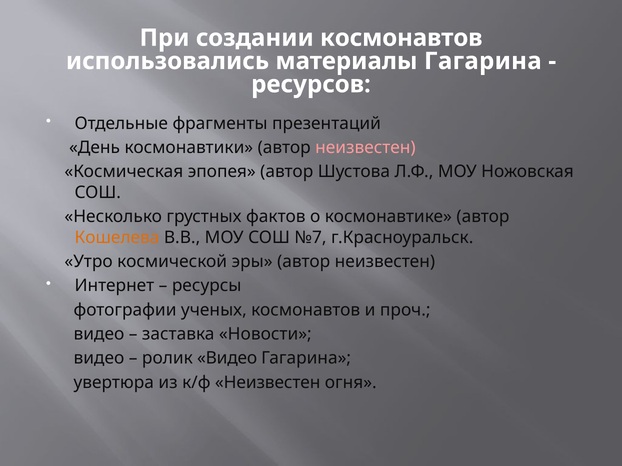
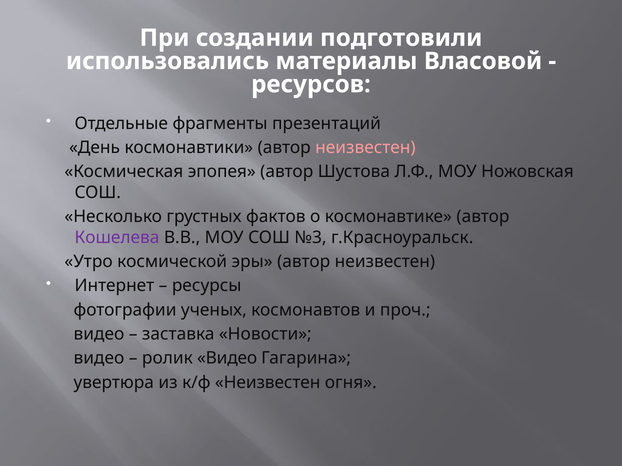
создании космонавтов: космонавтов -> подготовили
материалы Гагарина: Гагарина -> Власовой
Кошелева colour: orange -> purple
№7: №7 -> №3
